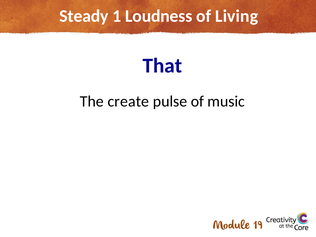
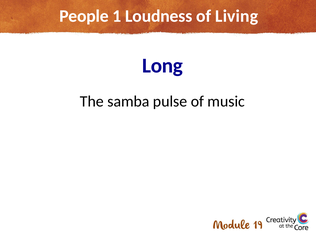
Steady: Steady -> People
That: That -> Long
create: create -> samba
